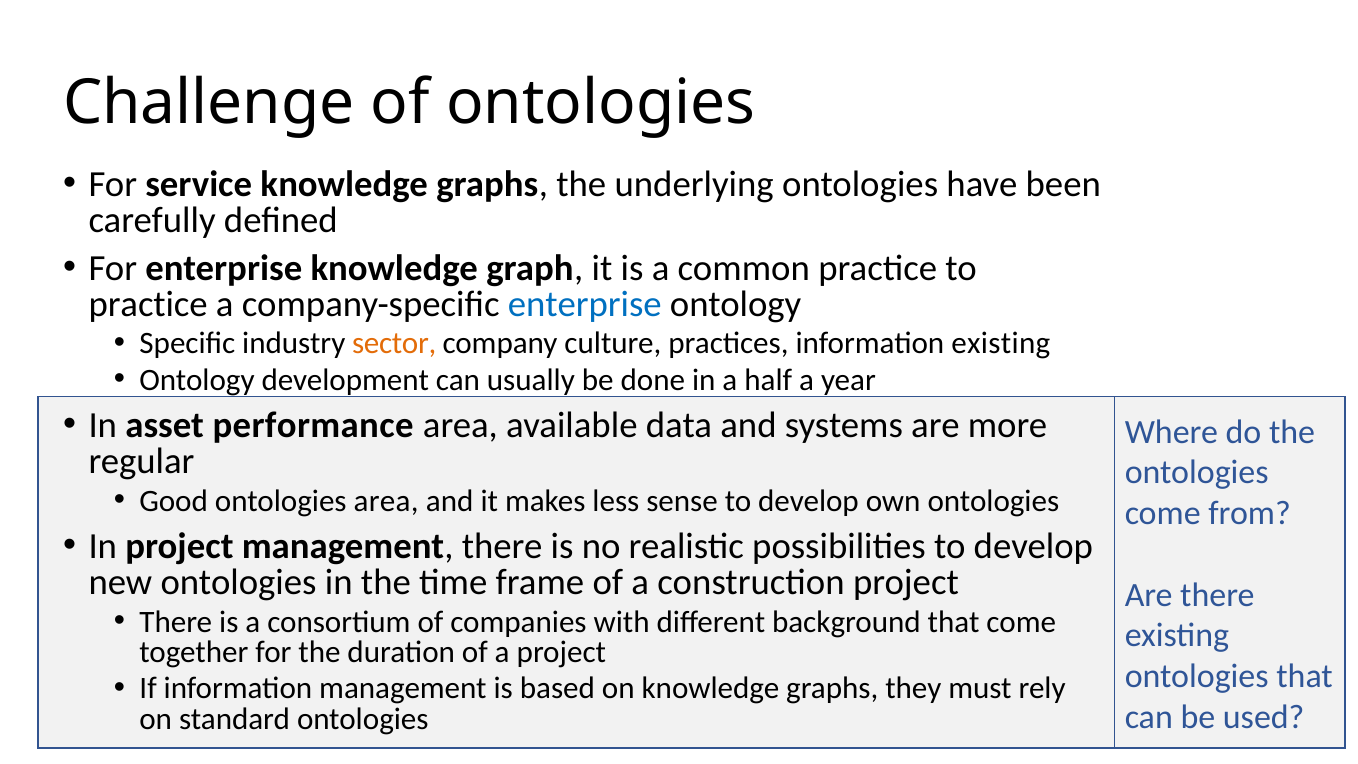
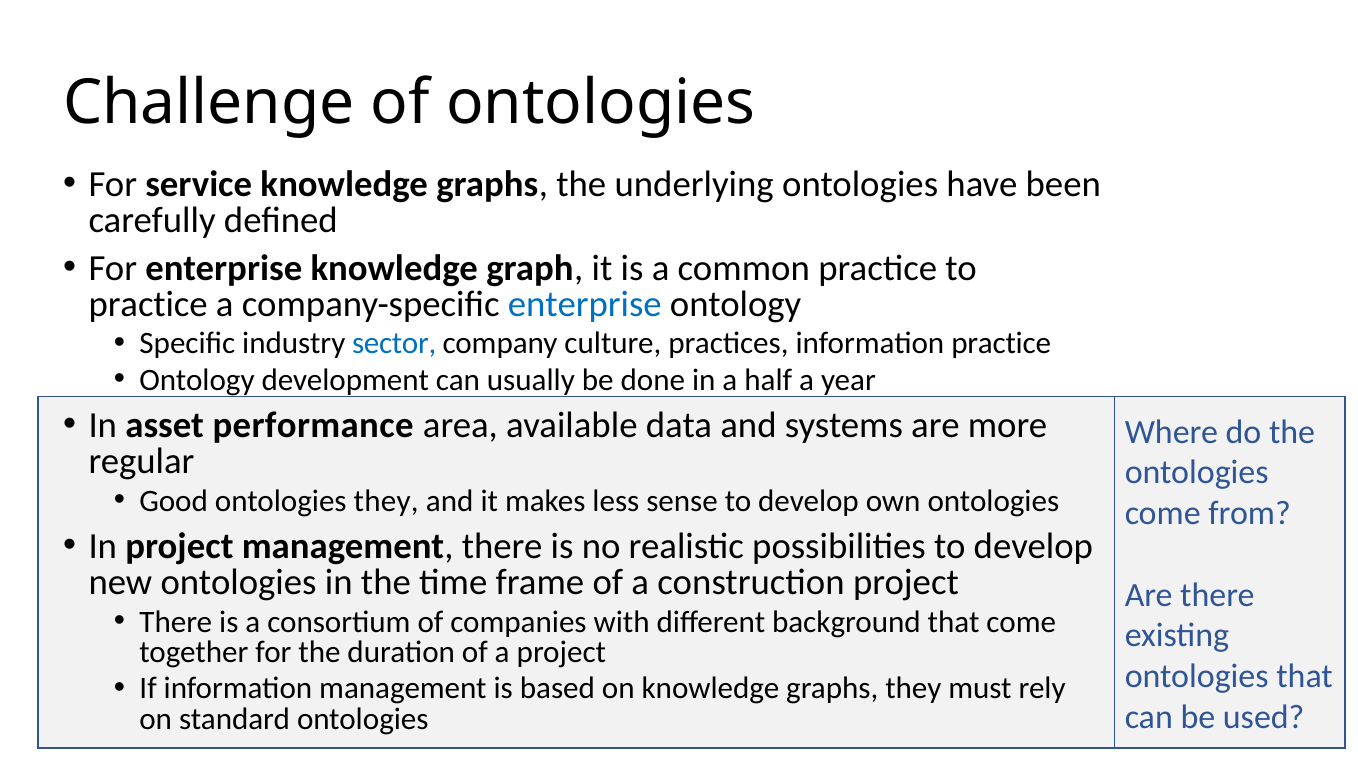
sector colour: orange -> blue
information existing: existing -> practice
ontologies area: area -> they
